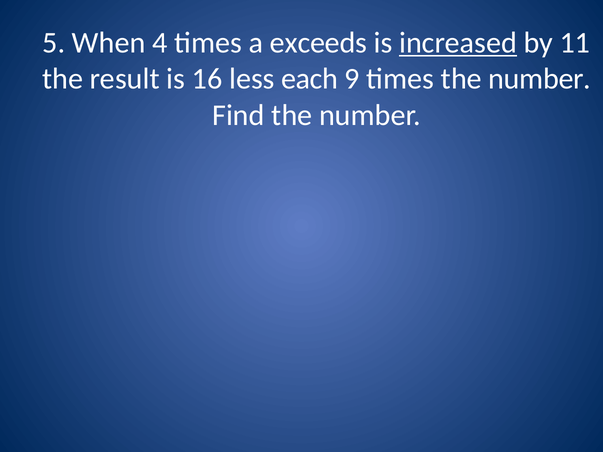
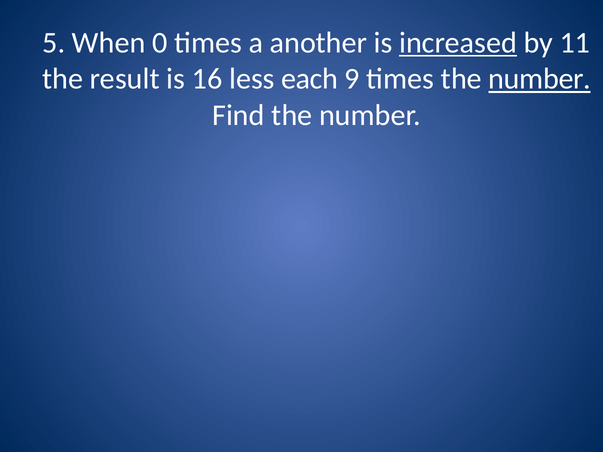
4: 4 -> 0
exceeds: exceeds -> another
number at (540, 79) underline: none -> present
